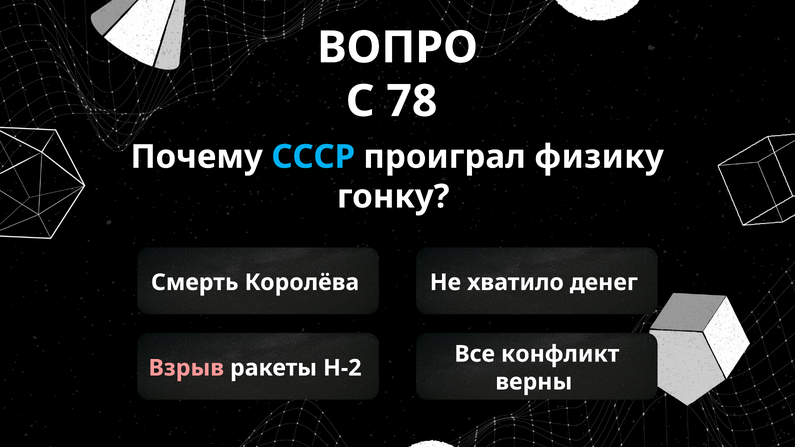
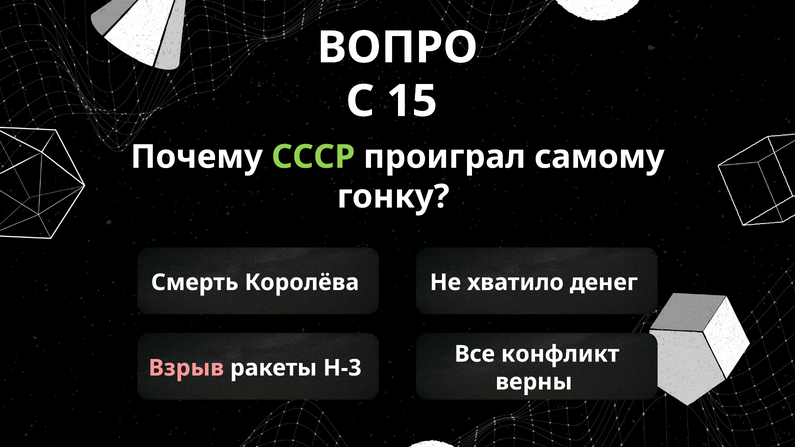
78: 78 -> 15
СССР colour: light blue -> light green
физику: физику -> самому
Н-2: Н-2 -> Н-3
